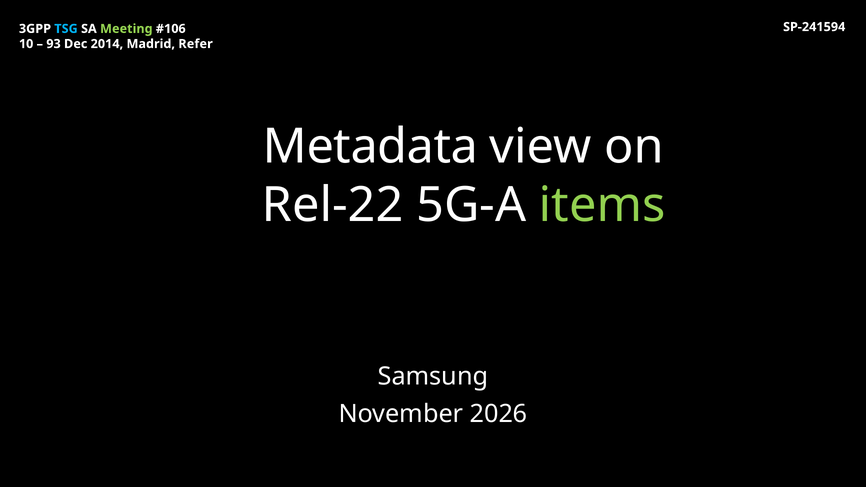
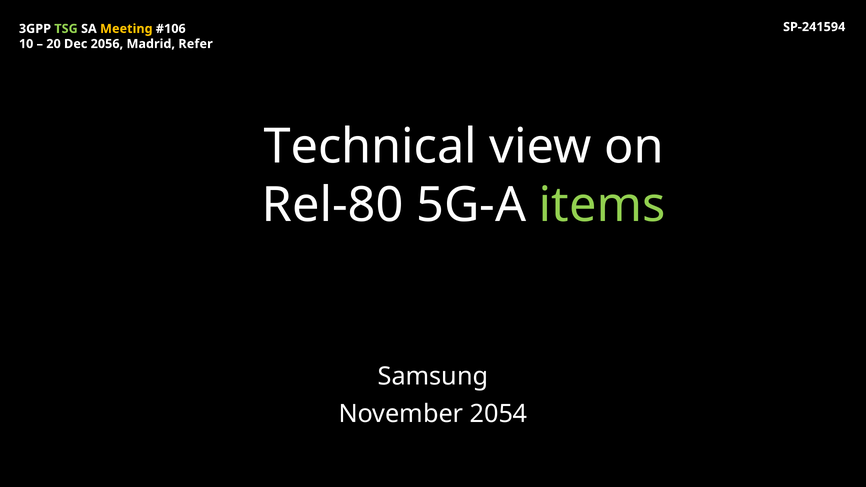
TSG colour: light blue -> light green
Meeting colour: light green -> yellow
93: 93 -> 20
2014: 2014 -> 2056
Metadata: Metadata -> Technical
Rel-22: Rel-22 -> Rel-80
2026: 2026 -> 2054
